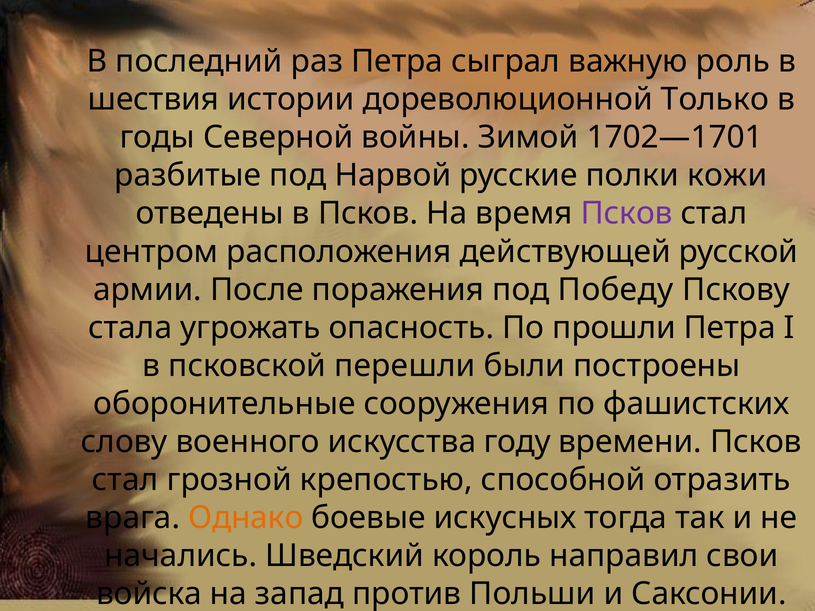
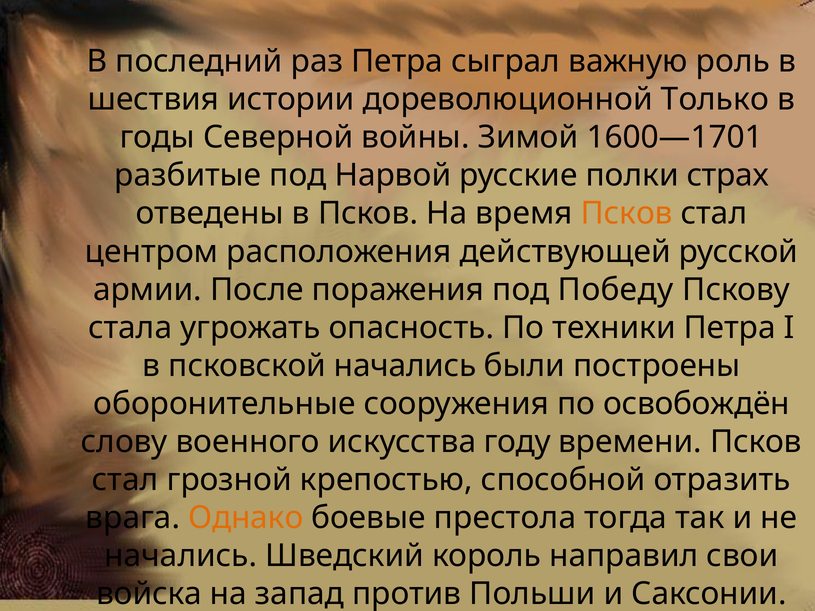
1702—1701: 1702—1701 -> 1600—1701
кожи: кожи -> страх
Псков at (627, 214) colour: purple -> orange
прошли: прошли -> техники
псковской перешли: перешли -> начались
фашистских: фашистских -> освобождён
искусных: искусных -> престола
